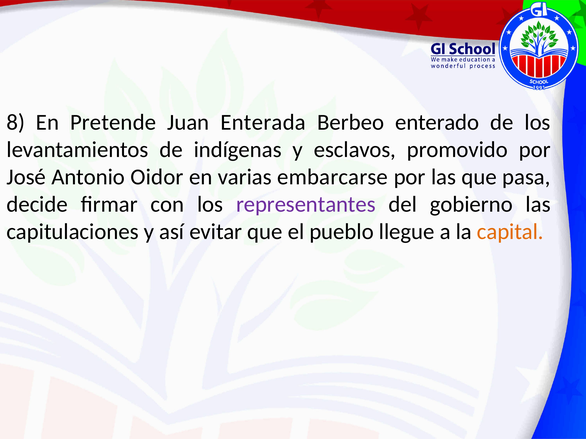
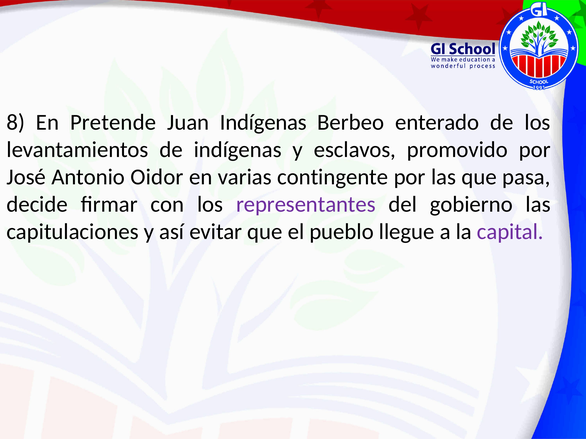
Juan Enterada: Enterada -> Indígenas
embarcarse: embarcarse -> contingente
capital colour: orange -> purple
